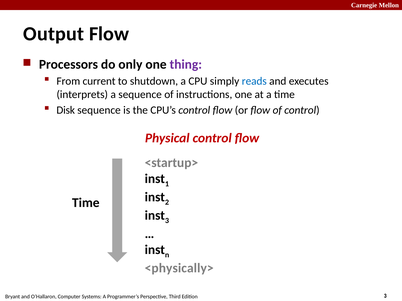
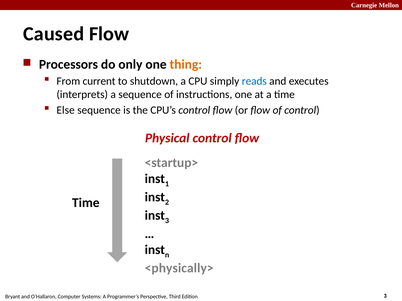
Output: Output -> Caused
thing colour: purple -> orange
Disk: Disk -> Else
